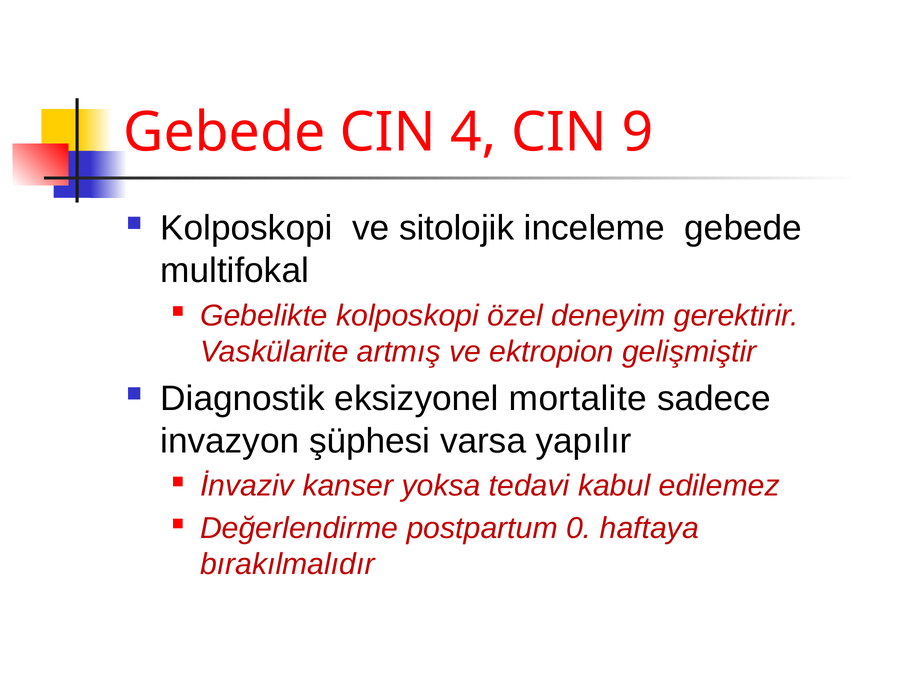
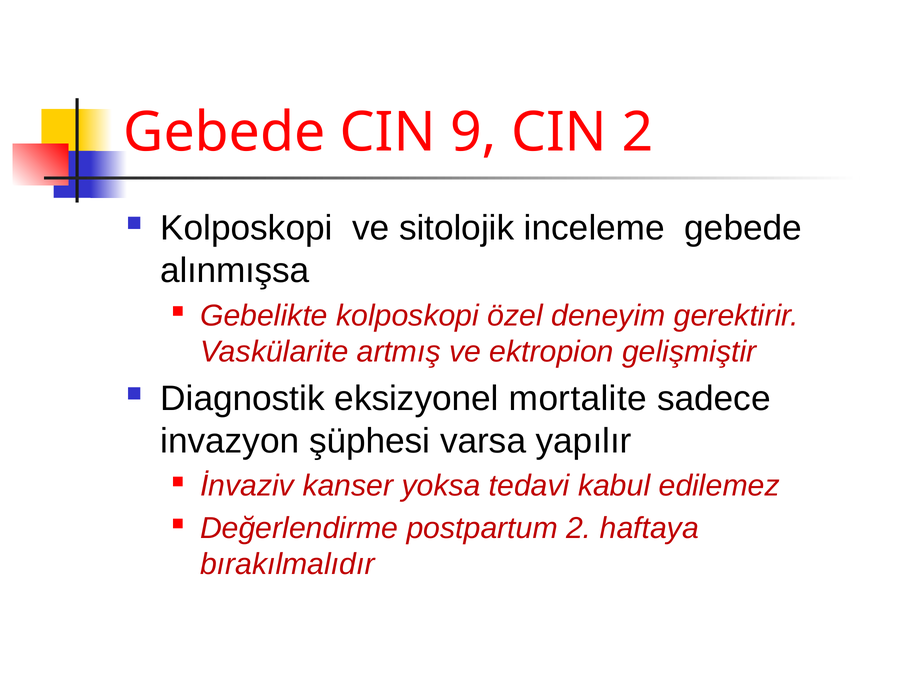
4: 4 -> 9
CIN 9: 9 -> 2
multifokal: multifokal -> alınmışsa
postpartum 0: 0 -> 2
